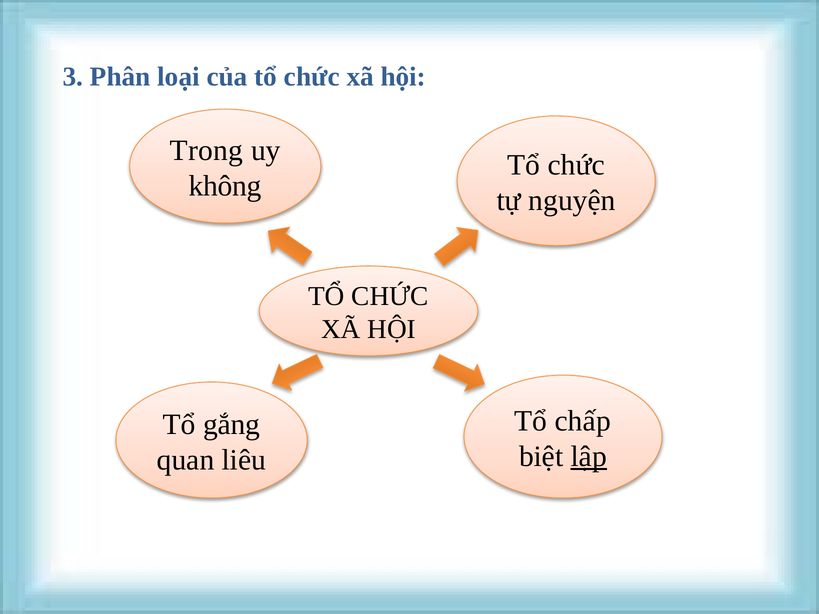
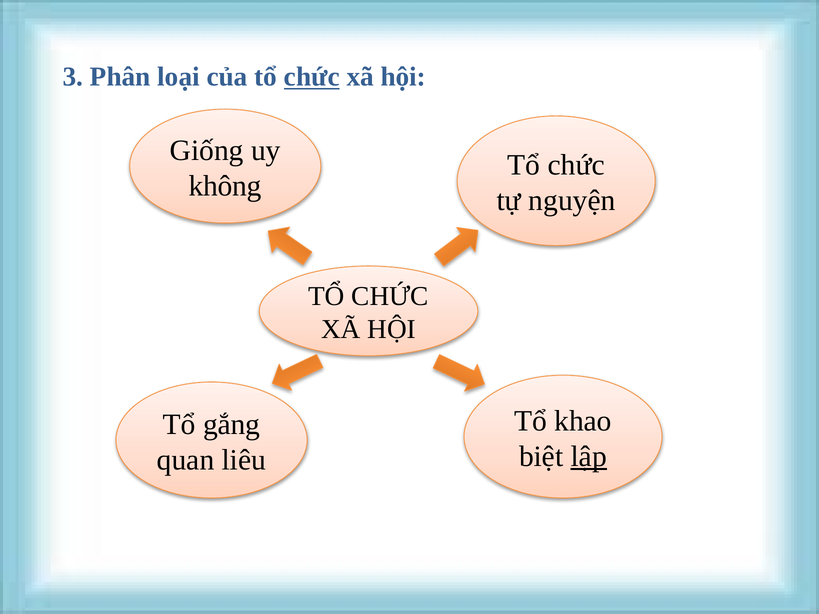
chức at (312, 77) underline: none -> present
Trong: Trong -> Giống
chấp: chấp -> khao
